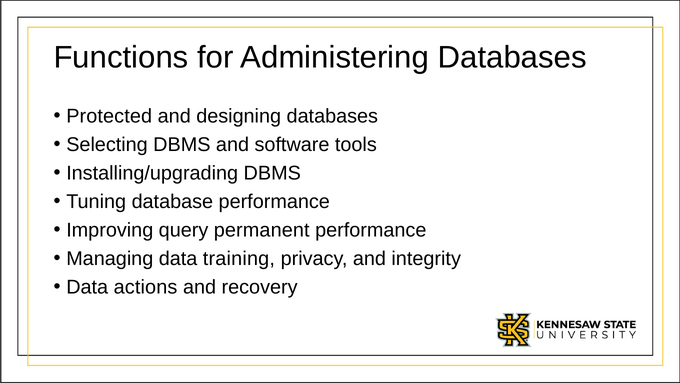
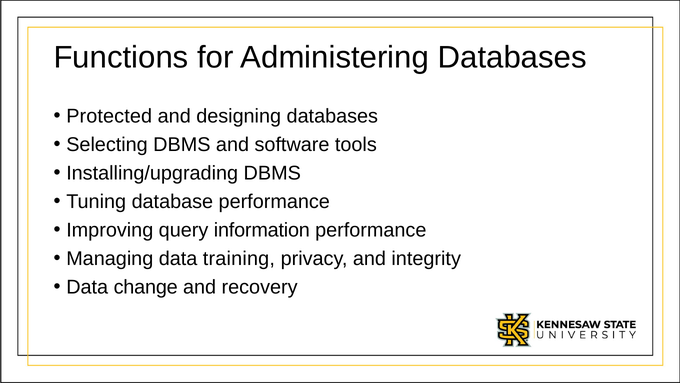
permanent: permanent -> information
actions: actions -> change
